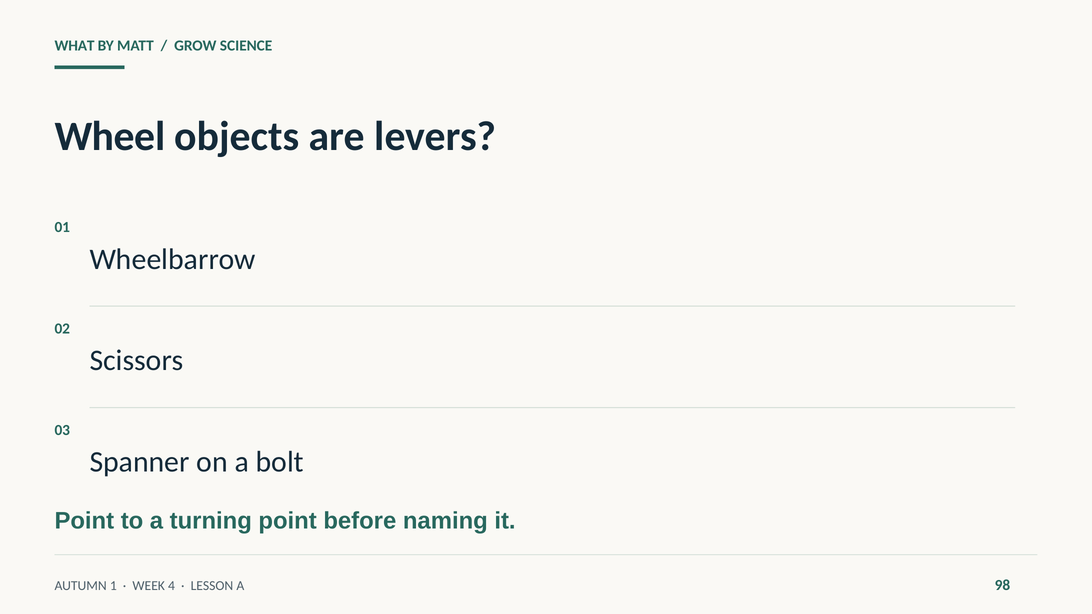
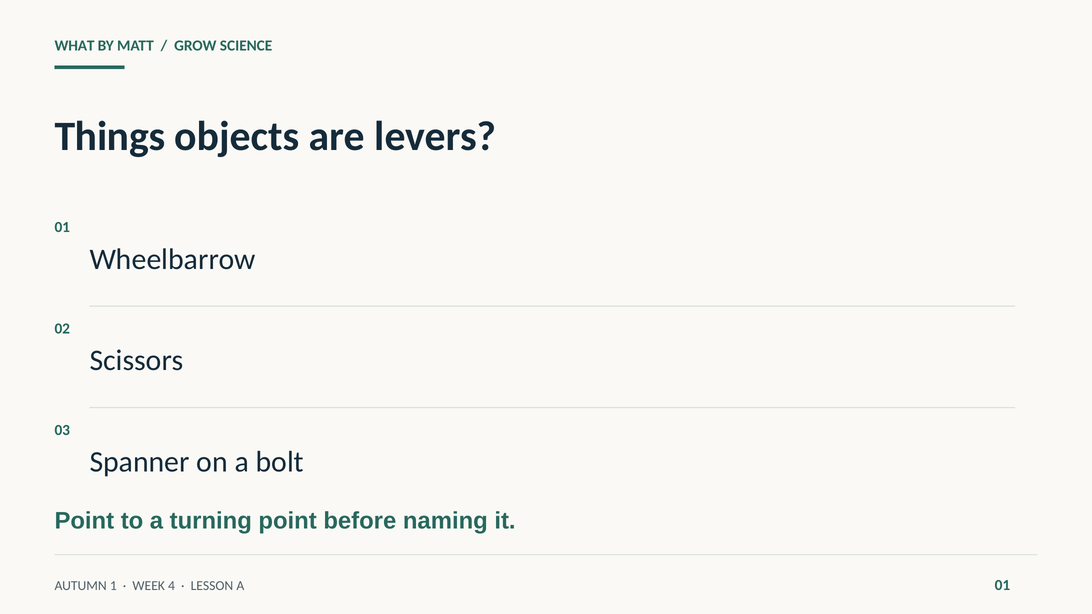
Wheel: Wheel -> Things
A 98: 98 -> 01
